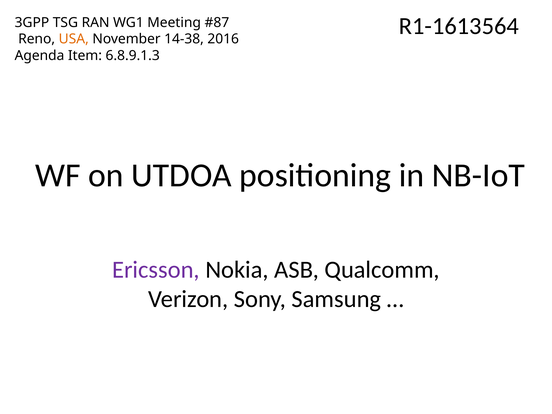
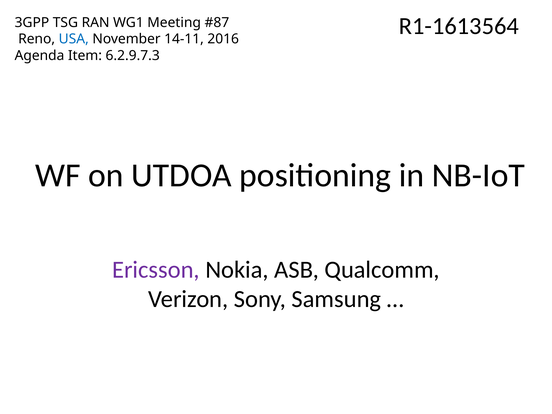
USA colour: orange -> blue
14-38: 14-38 -> 14-11
6.8.9.1.3: 6.8.9.1.3 -> 6.2.9.7.3
